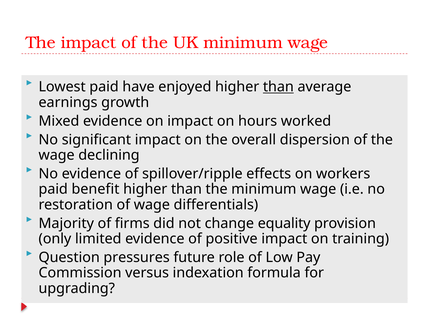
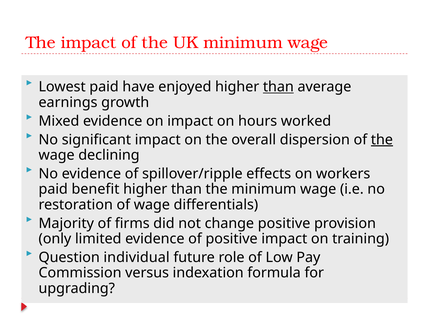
the at (382, 140) underline: none -> present
change equality: equality -> positive
pressures: pressures -> individual
